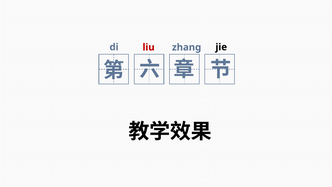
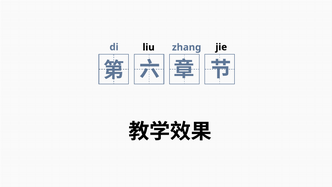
liu colour: red -> black
